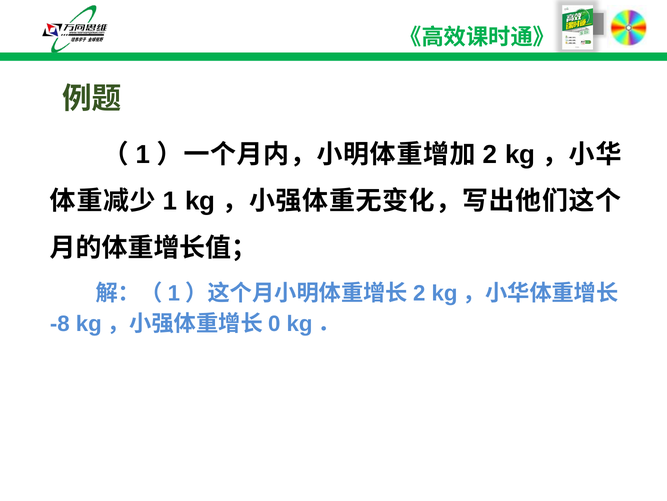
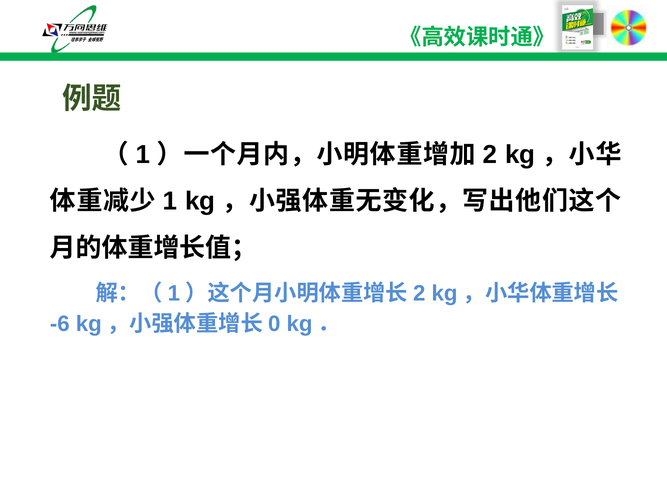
-8: -8 -> -6
